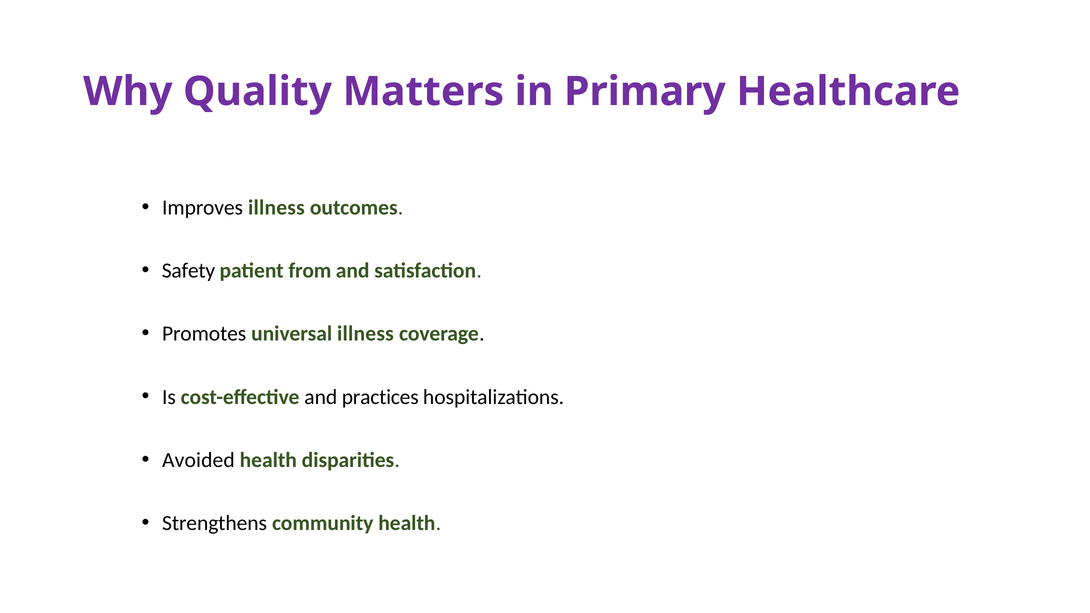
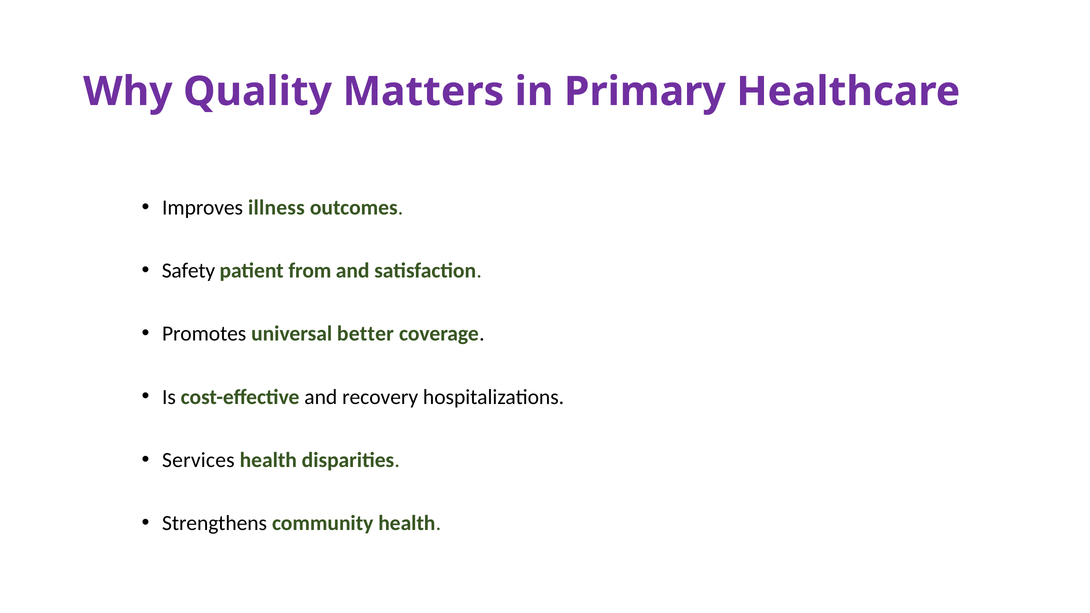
universal illness: illness -> better
practices: practices -> recovery
Avoided: Avoided -> Services
